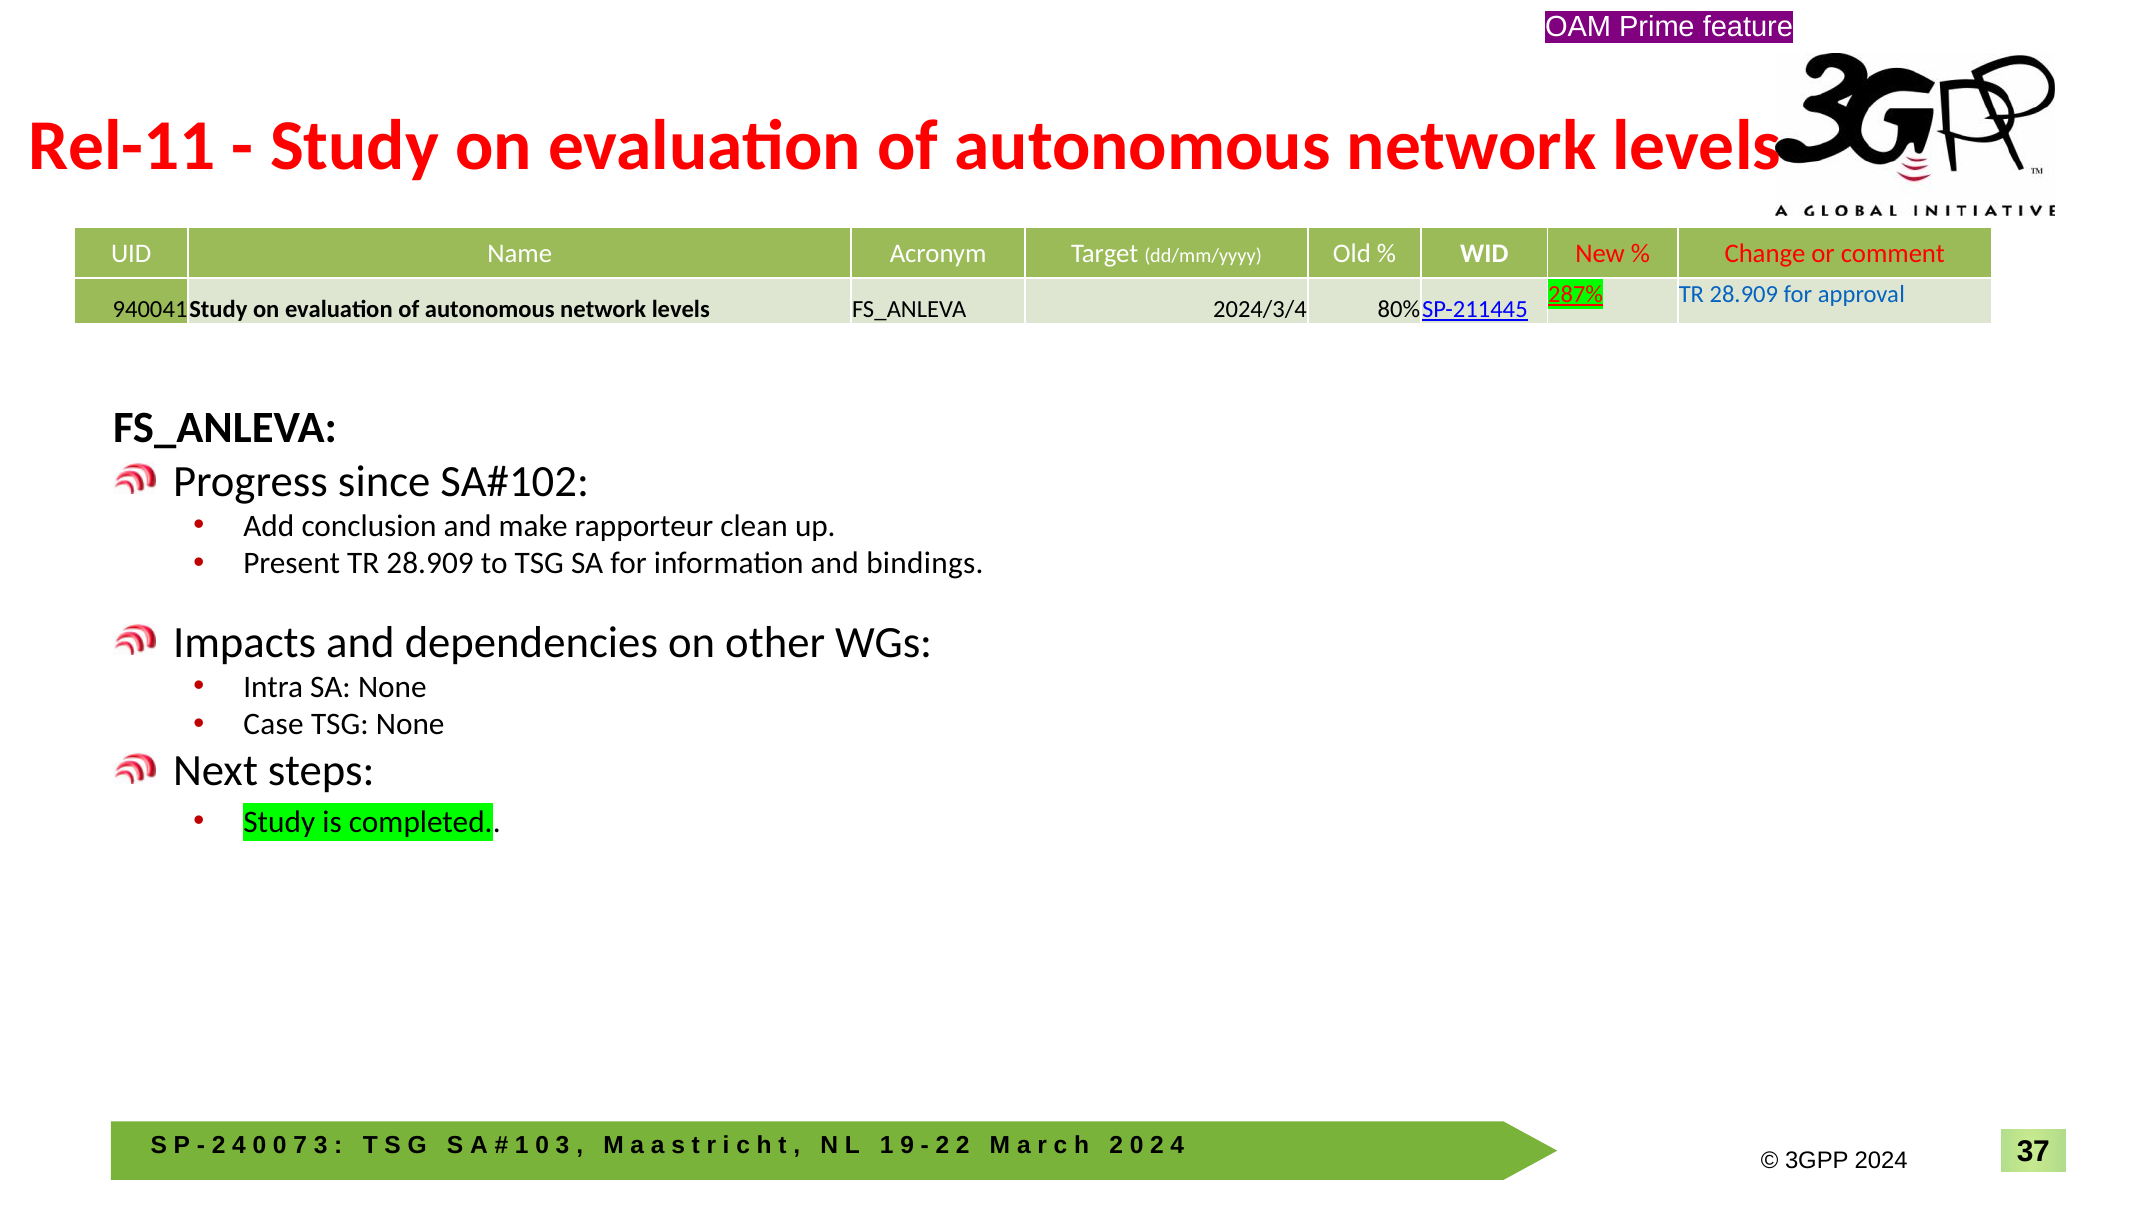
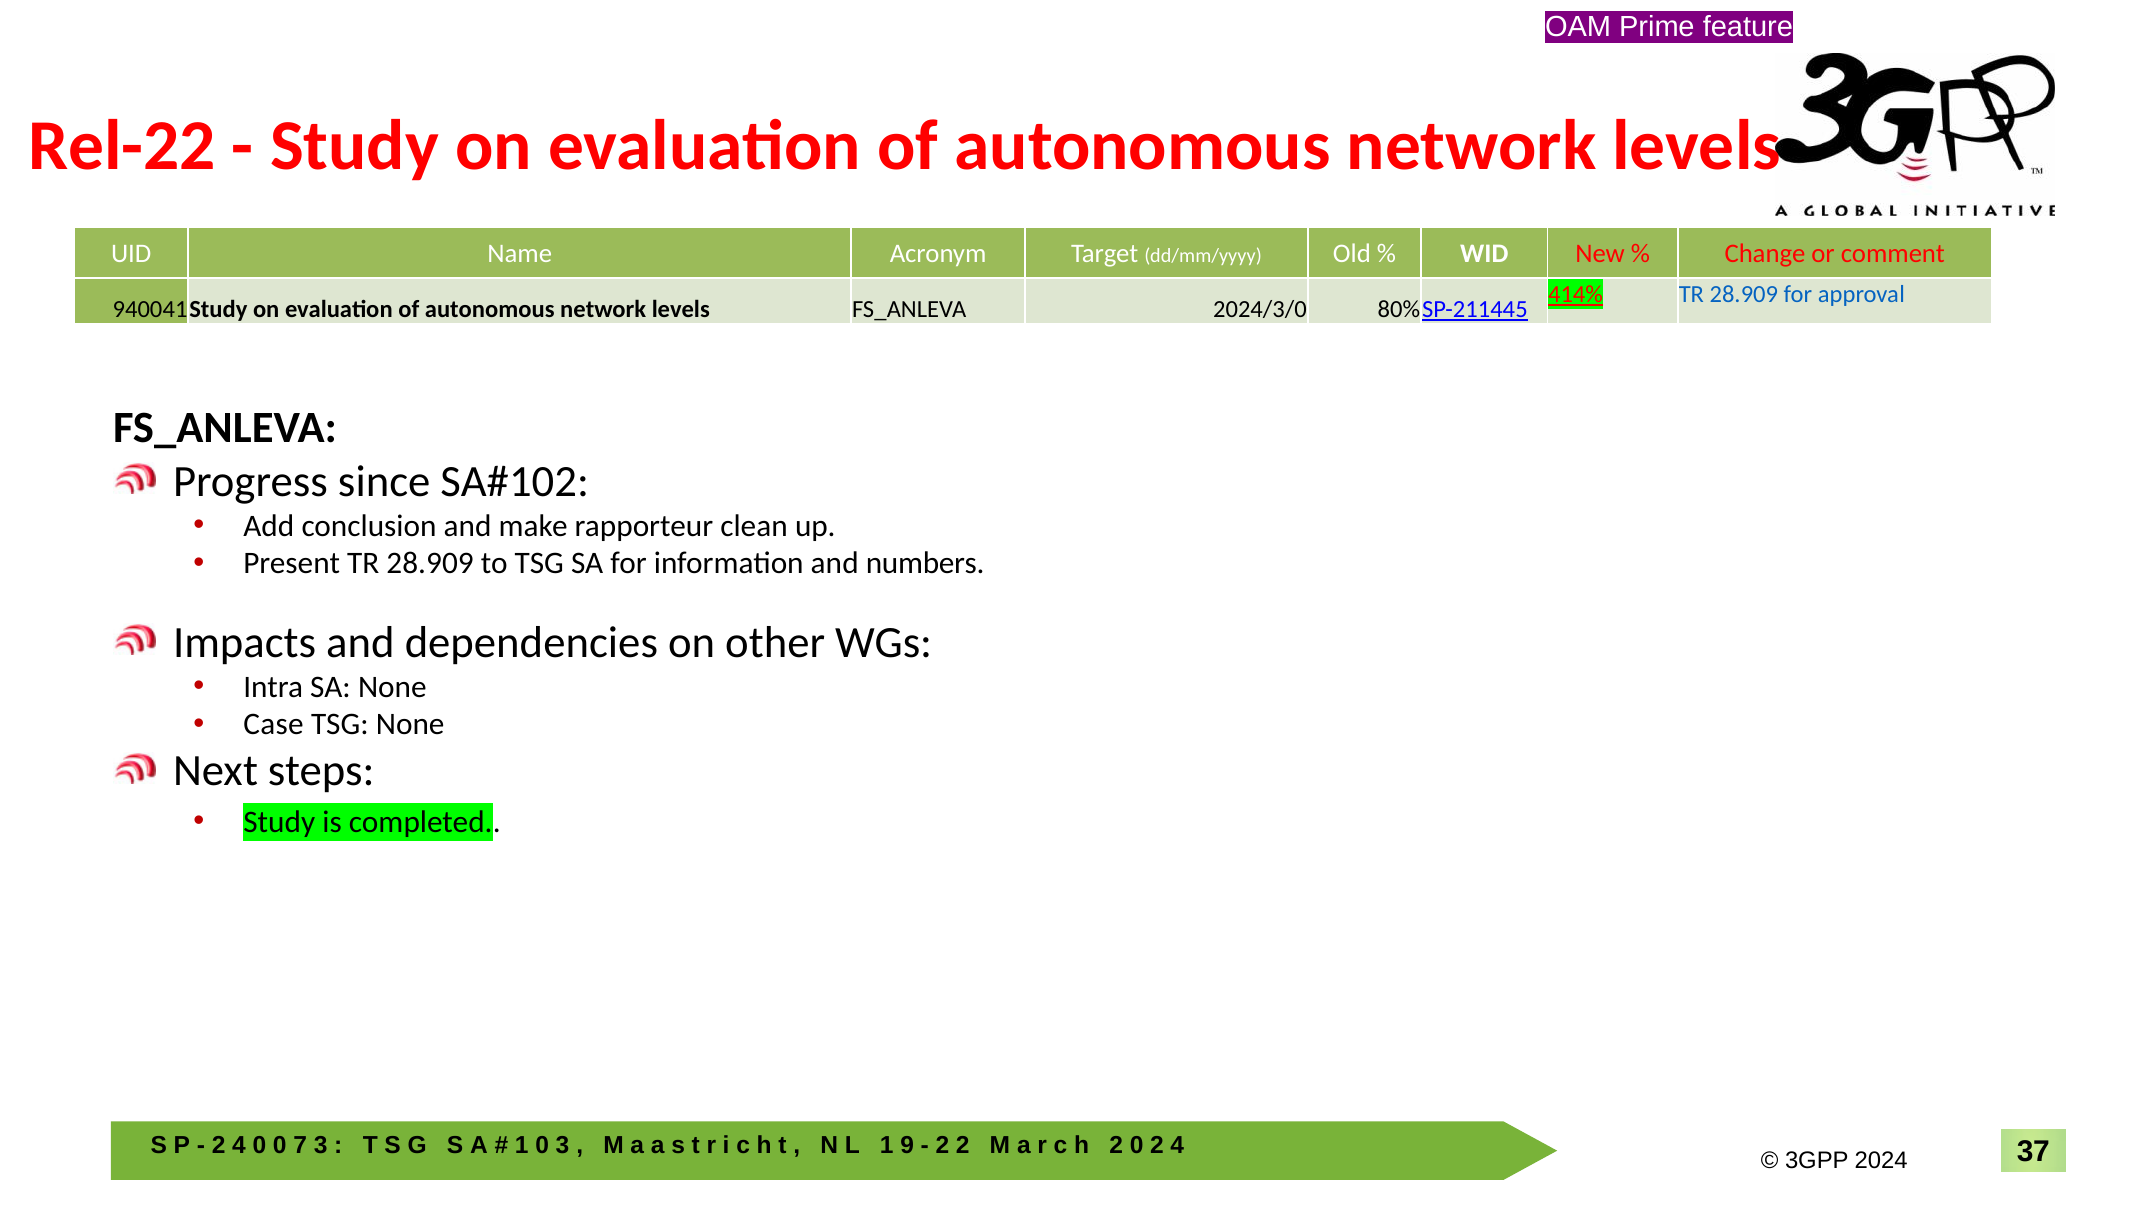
Rel-11: Rel-11 -> Rel-22
287%: 287% -> 414%
2024/3/4: 2024/3/4 -> 2024/3/0
bindings: bindings -> numbers
